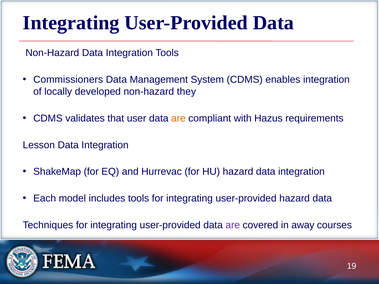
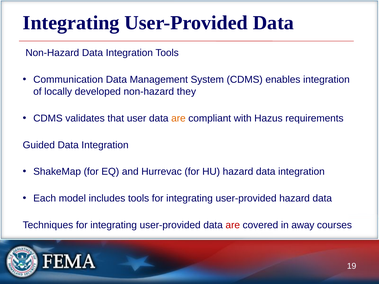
Commissioners: Commissioners -> Communication
Lesson: Lesson -> Guided
are at (233, 225) colour: purple -> red
